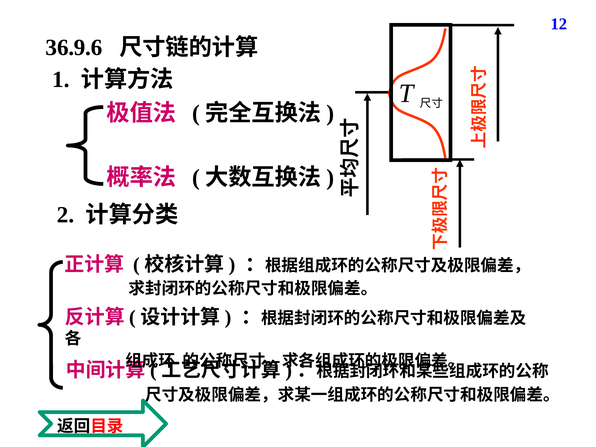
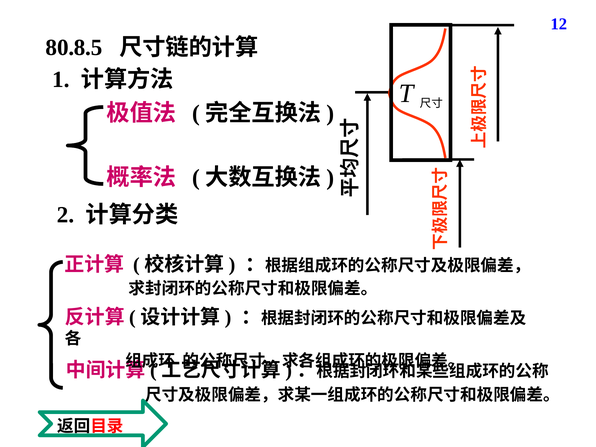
36.9.6: 36.9.6 -> 80.8.5
